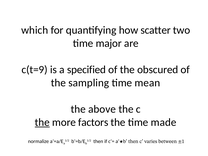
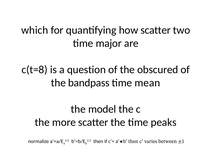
c(t=9: c(t=9 -> c(t=8
specified: specified -> question
sampling: sampling -> bandpass
above: above -> model
the at (42, 122) underline: present -> none
more factors: factors -> scatter
made: made -> peaks
